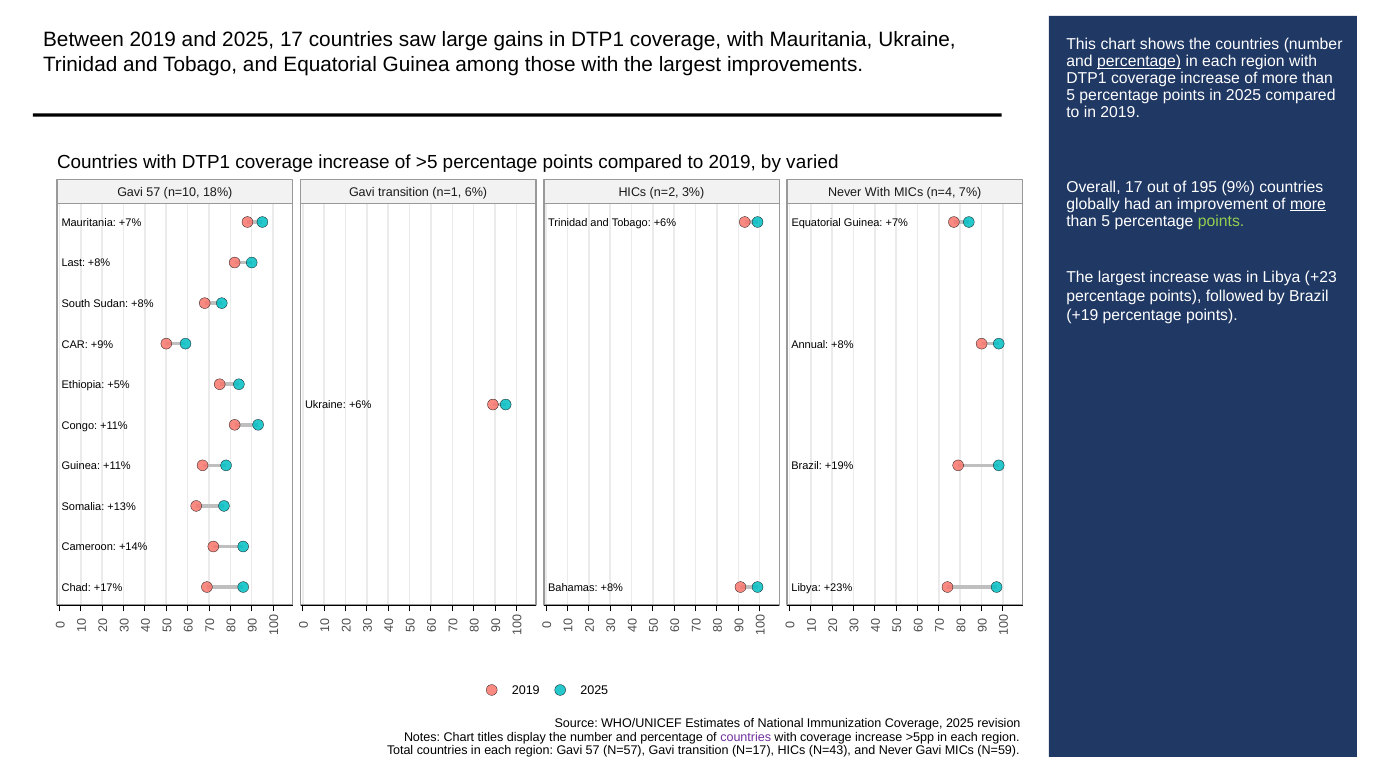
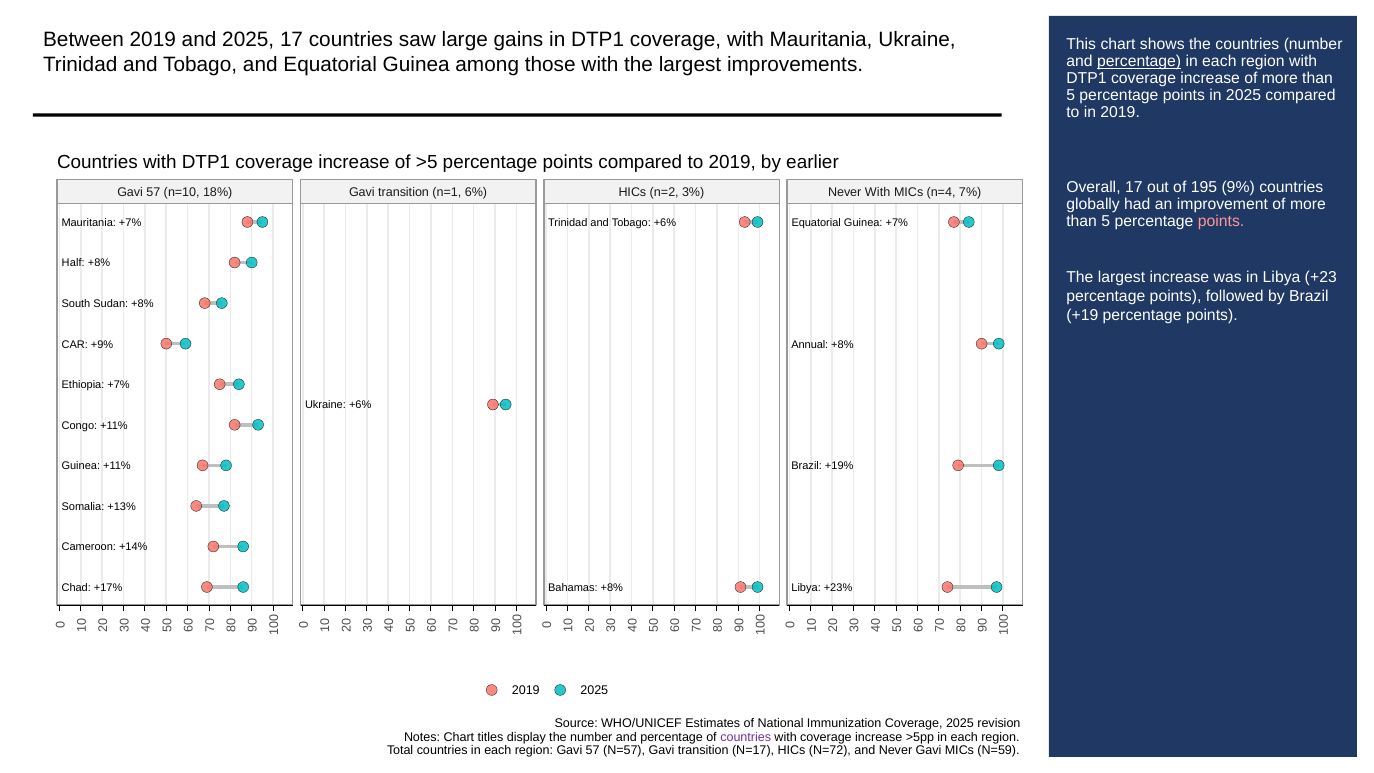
varied: varied -> earlier
more at (1308, 204) underline: present -> none
points at (1221, 221) colour: light green -> pink
Last: Last -> Half
Ethiopia +5%: +5% -> +7%
N=43: N=43 -> N=72
